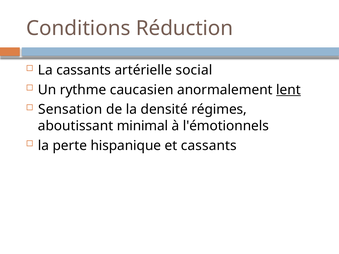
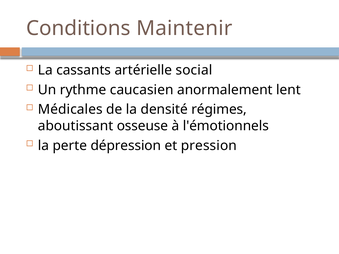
Réduction: Réduction -> Maintenir
lent underline: present -> none
Sensation: Sensation -> Médicales
minimal: minimal -> osseuse
hispanique: hispanique -> dépression
et cassants: cassants -> pression
